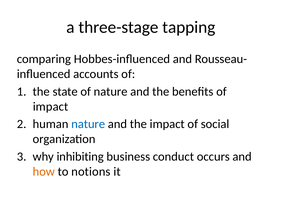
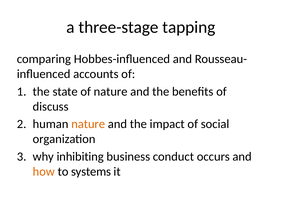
impact at (51, 107): impact -> discuss
nature at (88, 124) colour: blue -> orange
notions: notions -> systems
